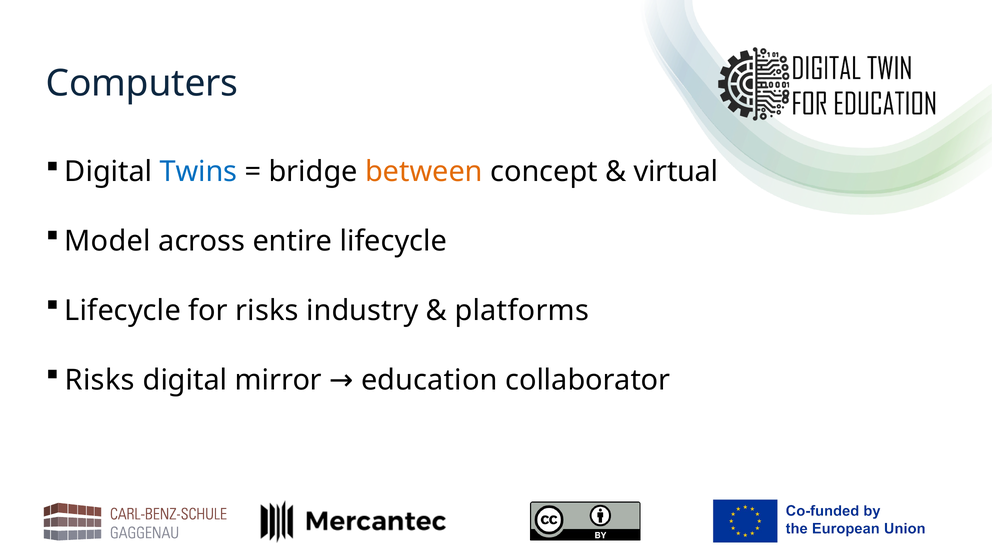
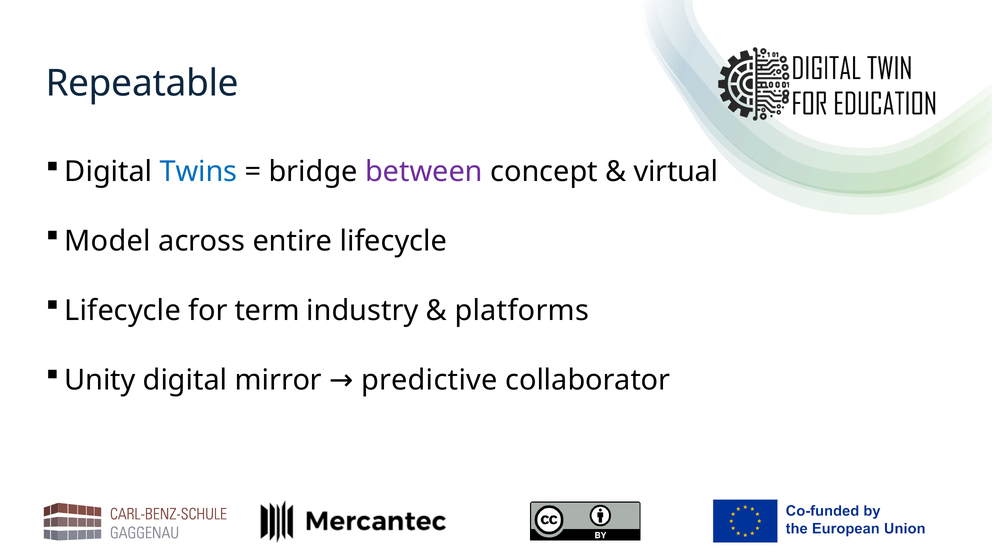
Computers: Computers -> Repeatable
between colour: orange -> purple
for risks: risks -> term
Risks at (100, 380): Risks -> Unity
education: education -> predictive
